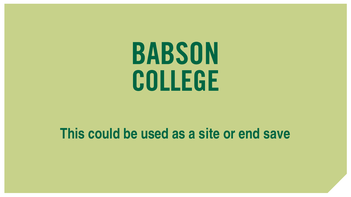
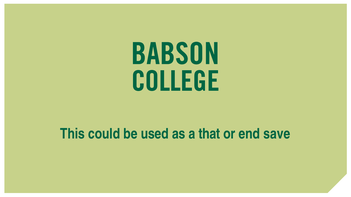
site: site -> that
